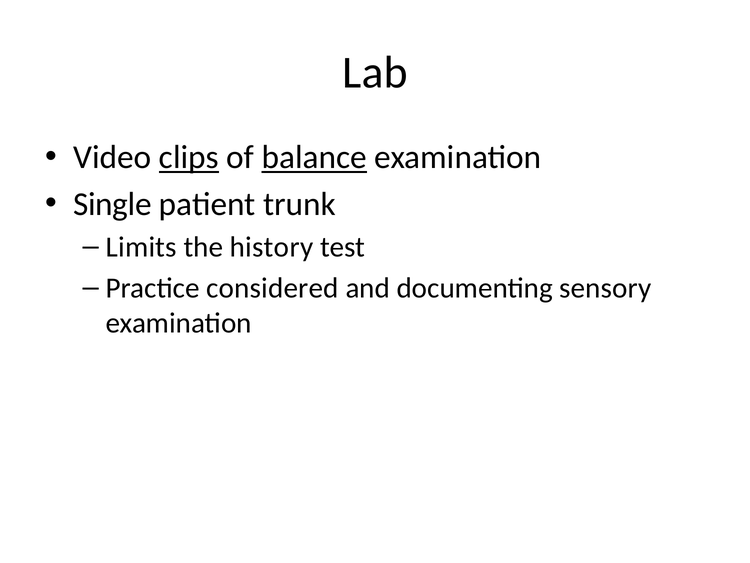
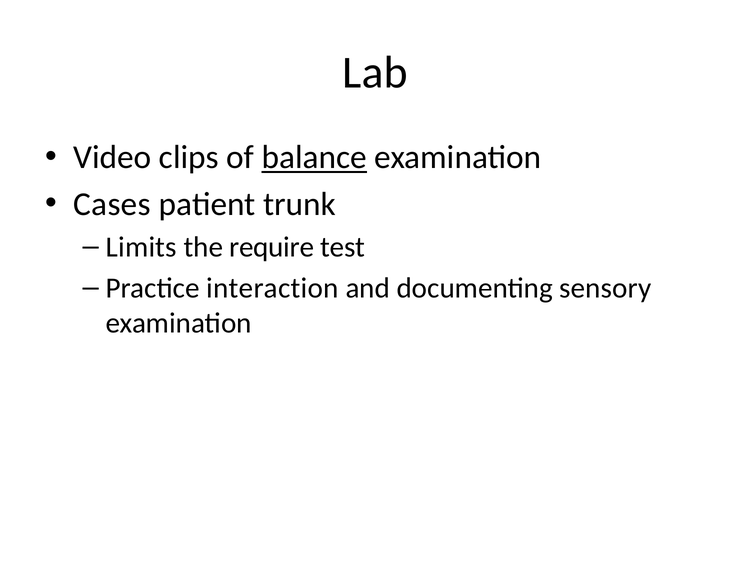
clips underline: present -> none
Single: Single -> Cases
history: history -> require
considered: considered -> interaction
